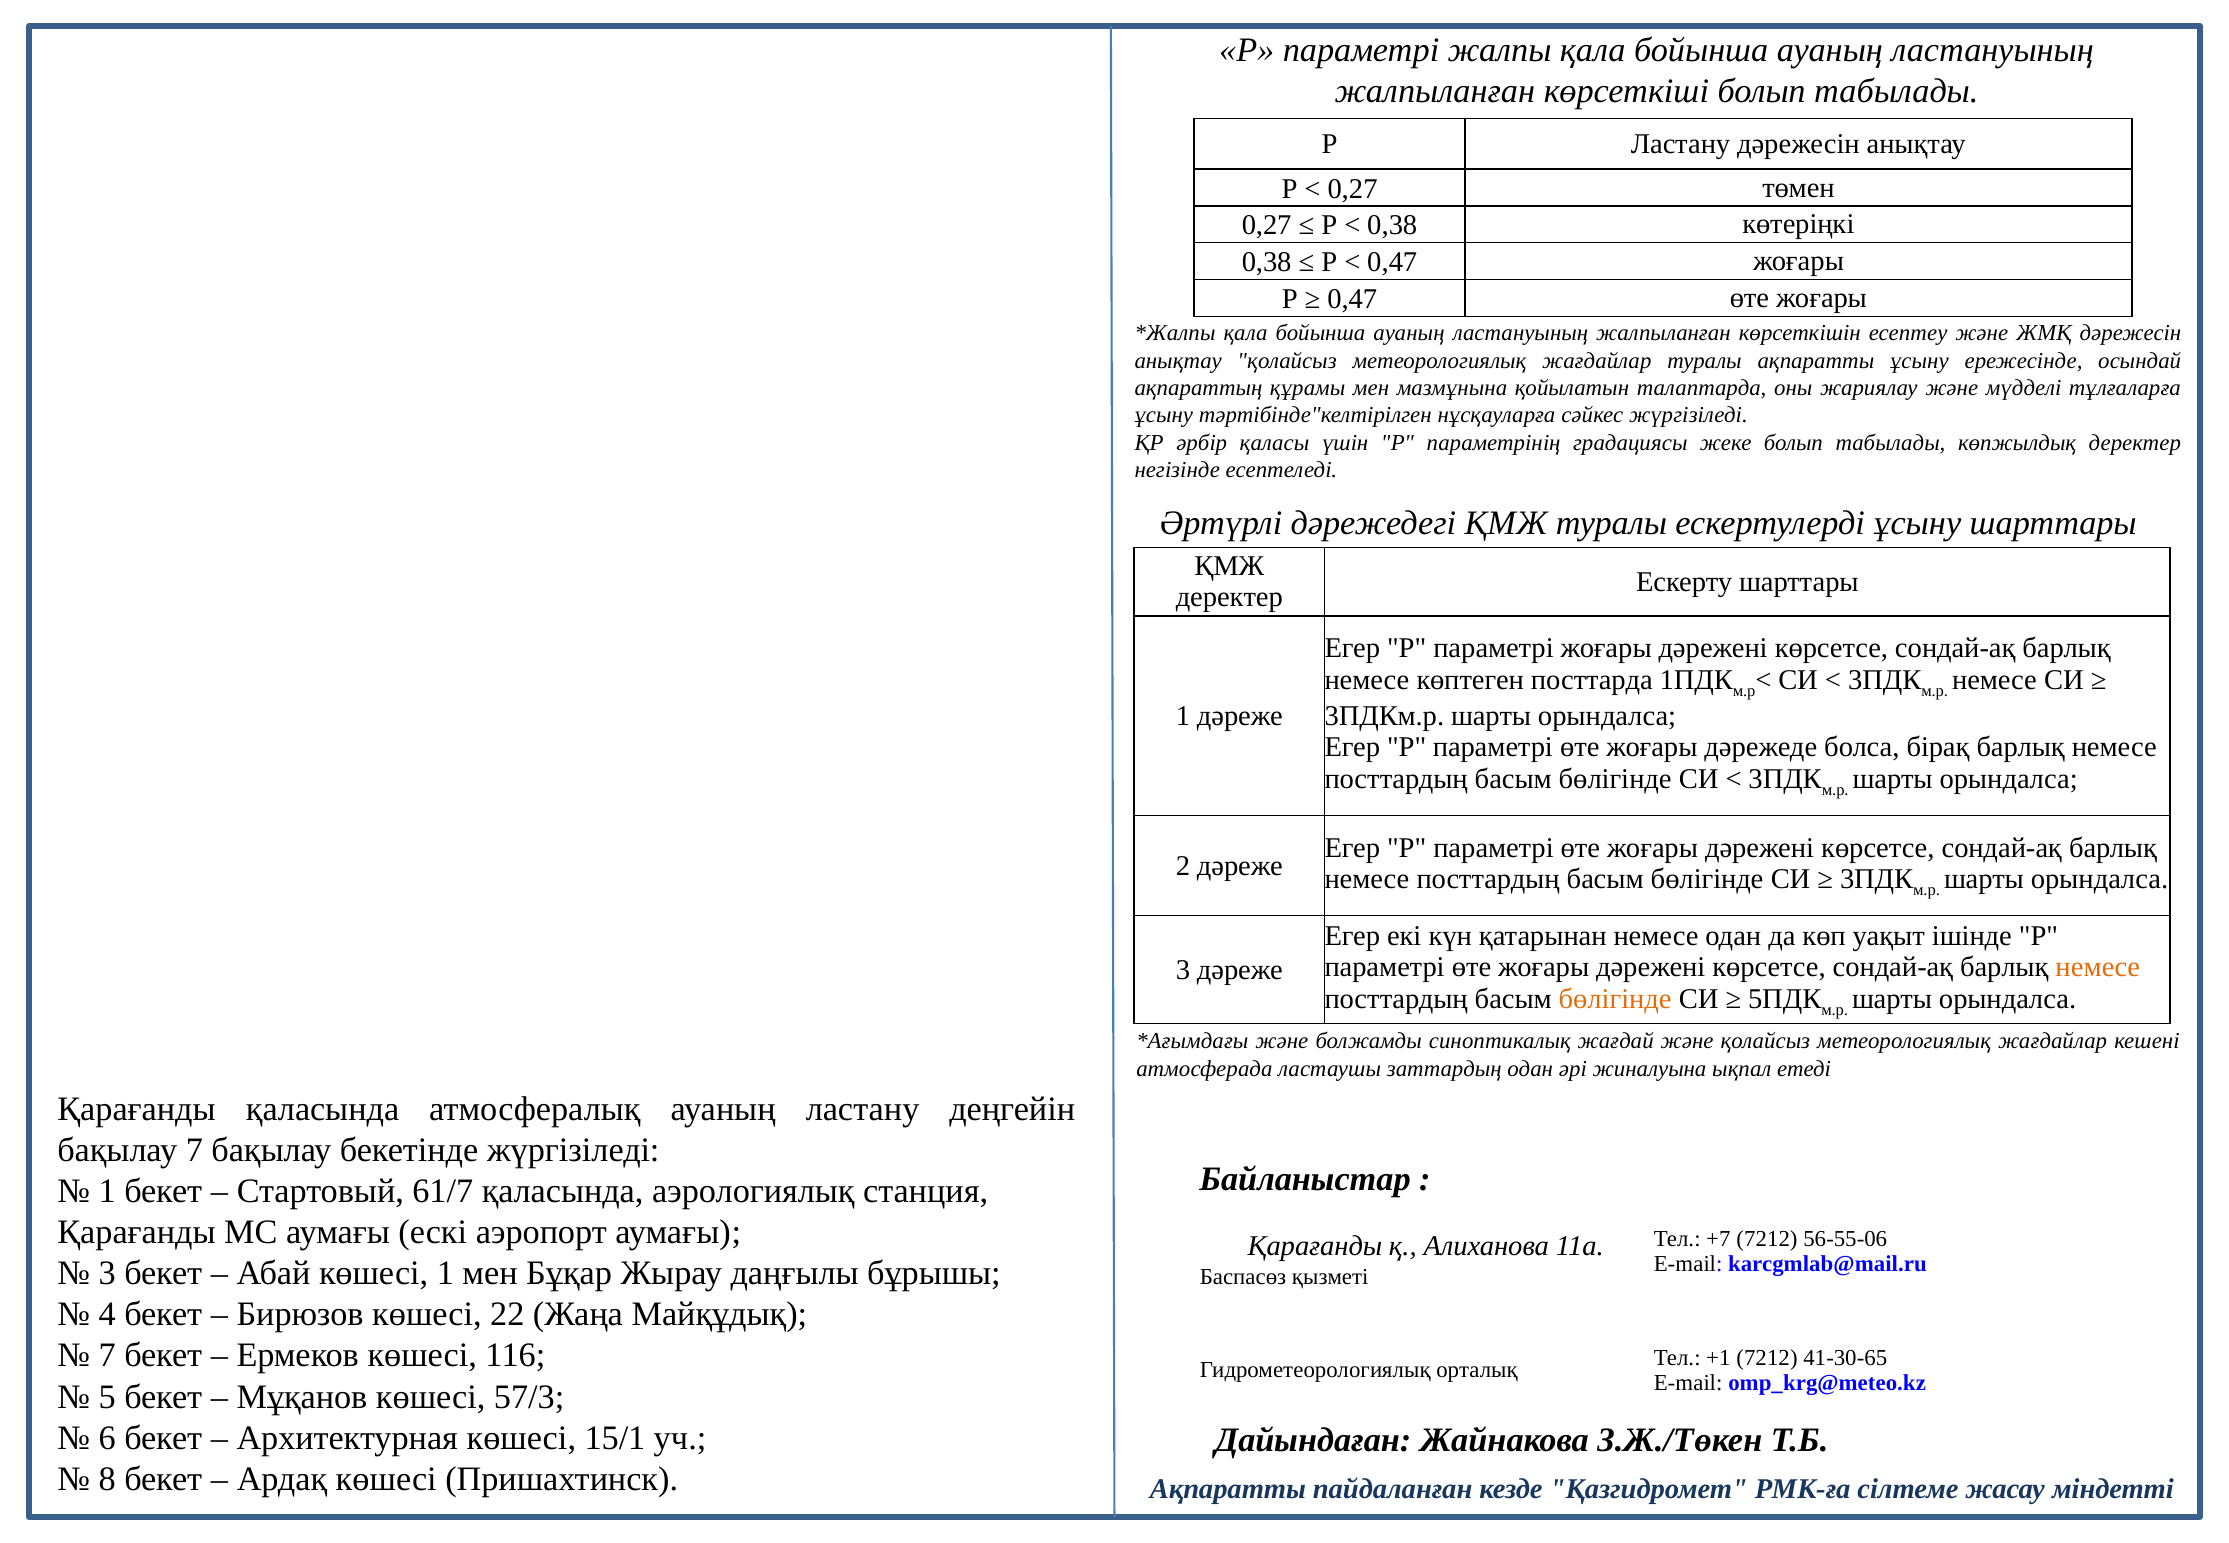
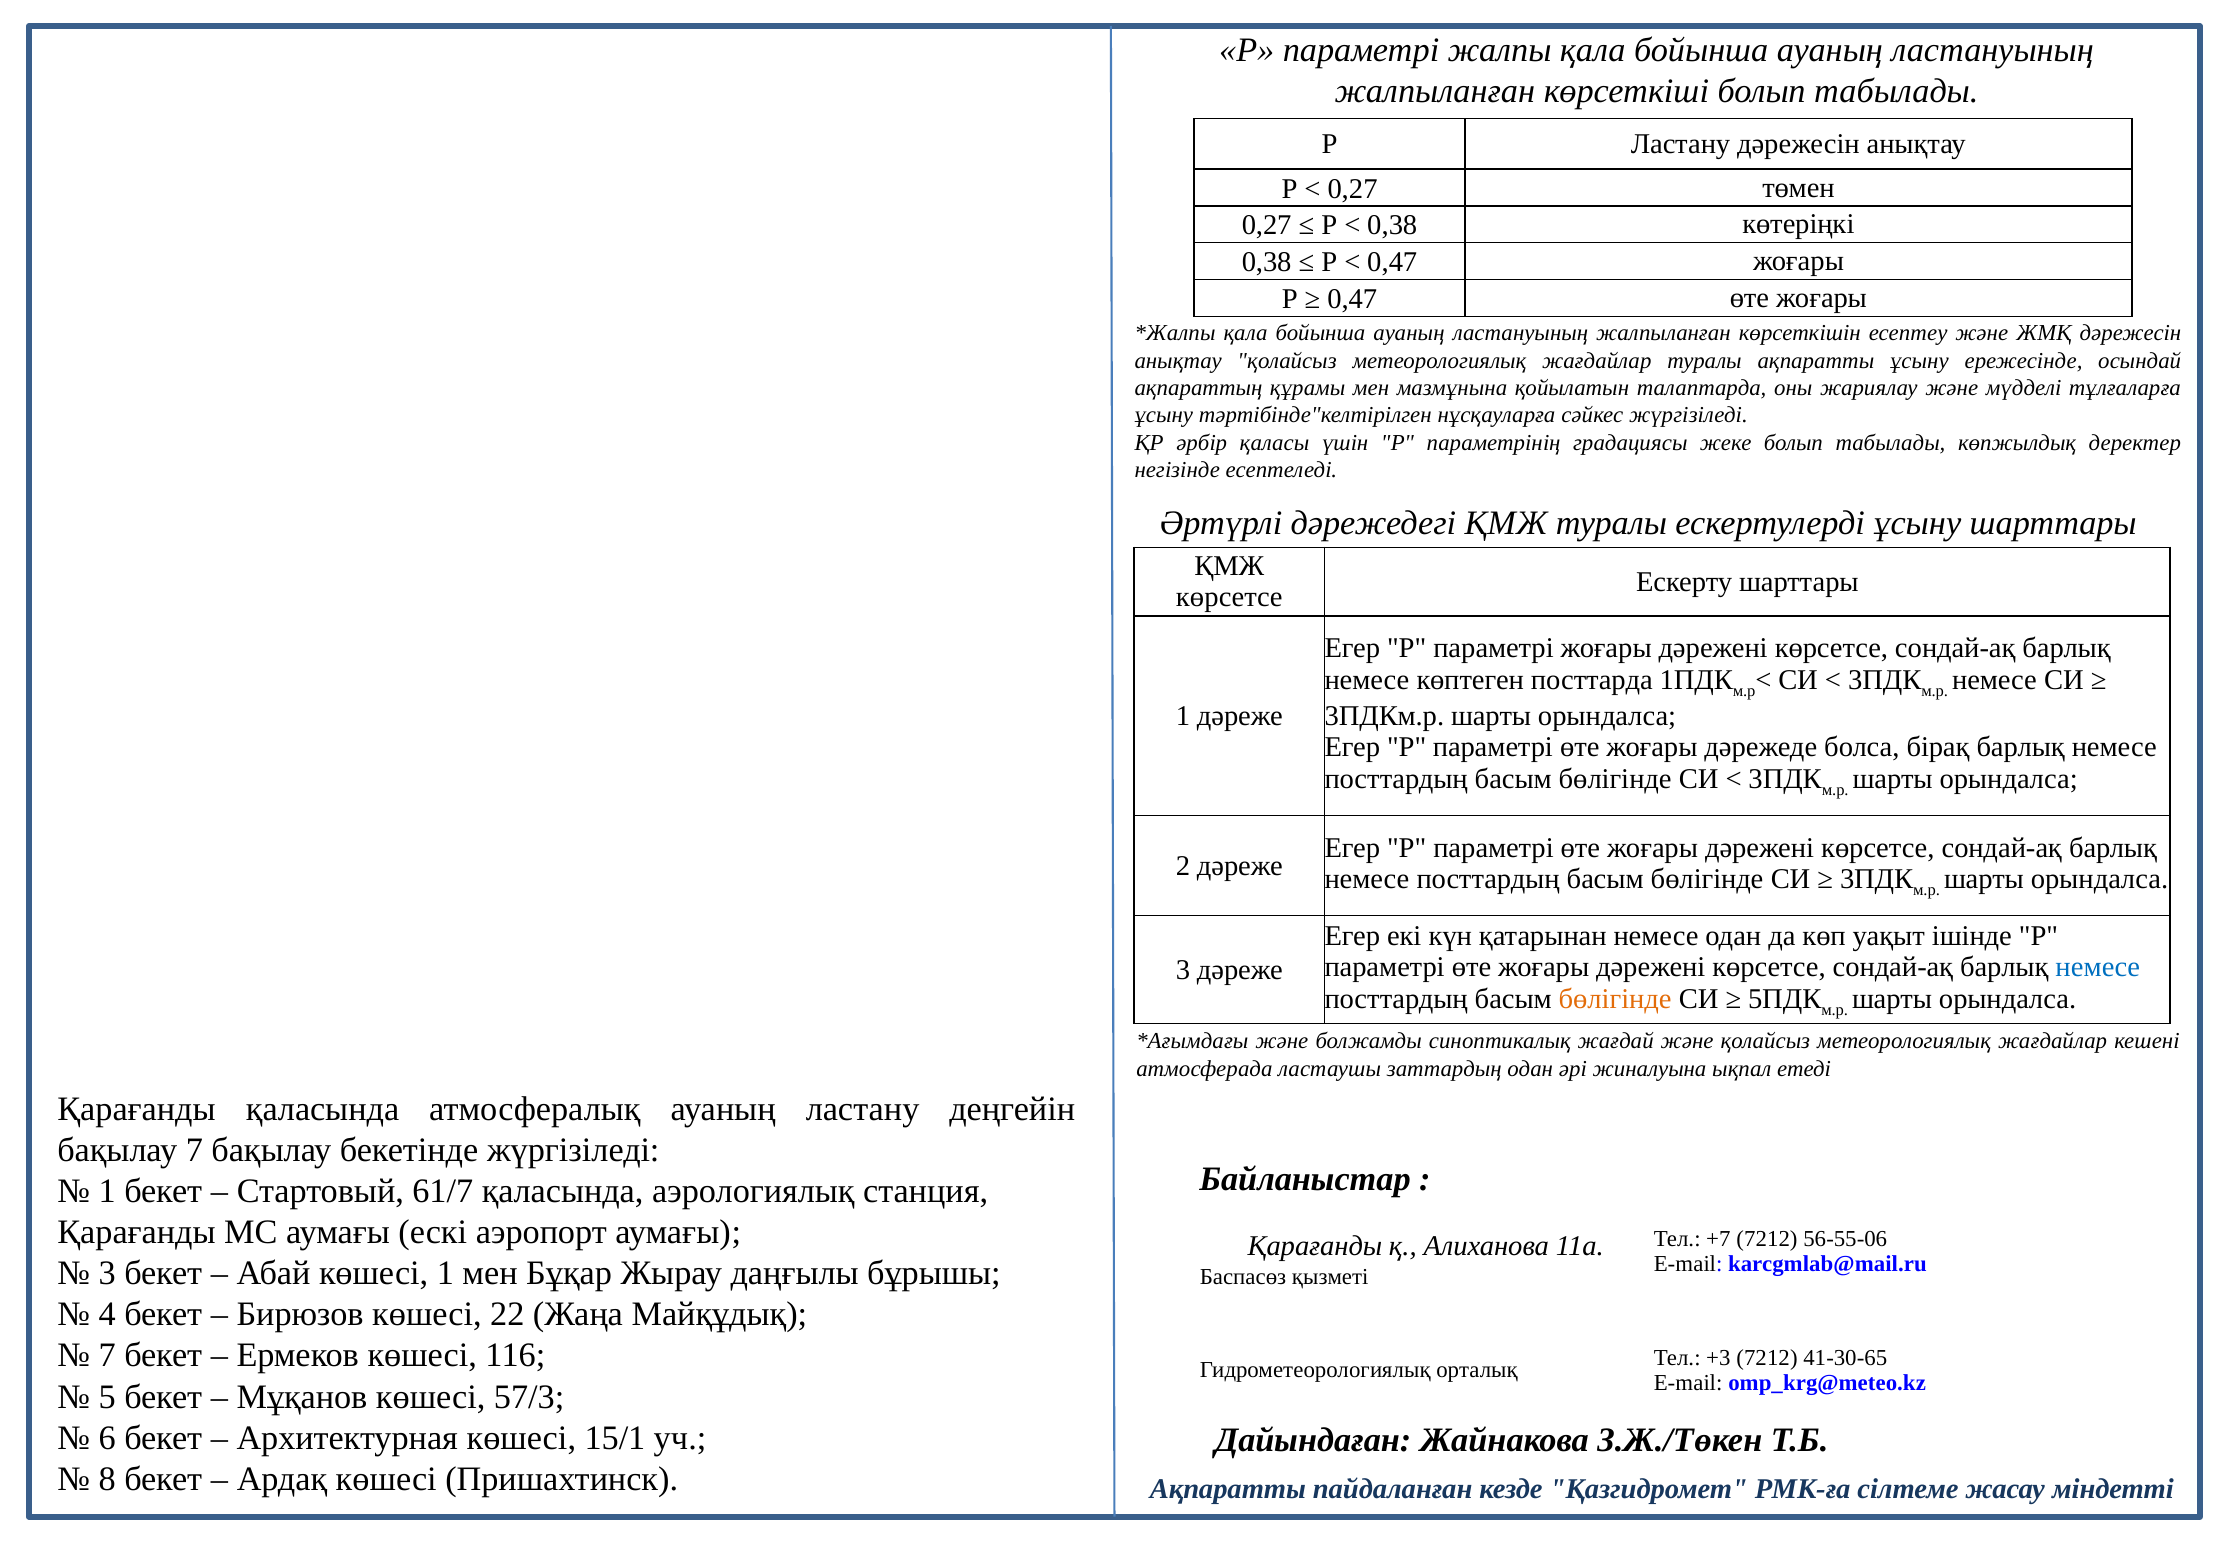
деректер at (1229, 598): деректер -> көрсетсе
немесе at (2098, 967) colour: orange -> blue
+1: +1 -> +3
